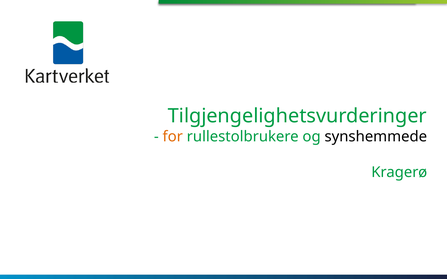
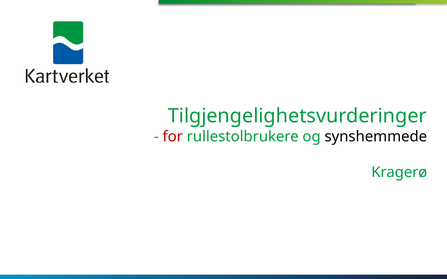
for colour: orange -> red
